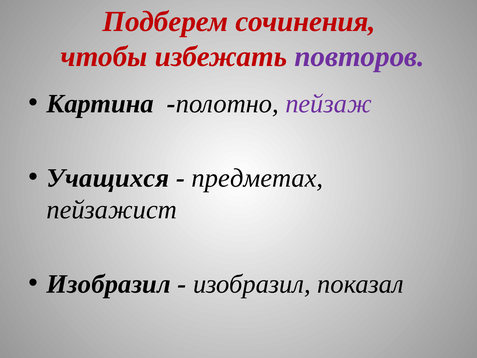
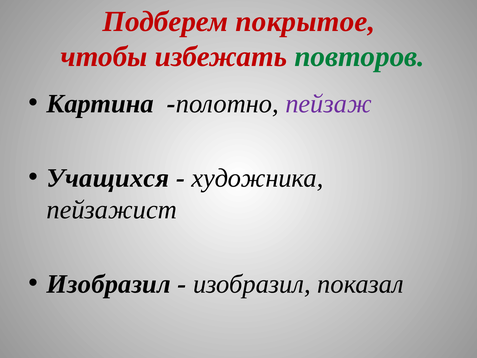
сочинения: сочинения -> покрытое
повторов colour: purple -> green
предметах: предметах -> художника
